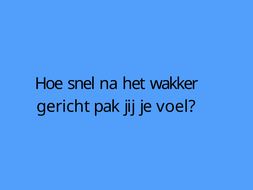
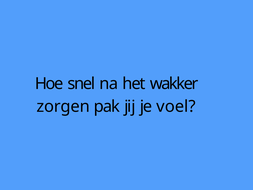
gericht: gericht -> zorgen
